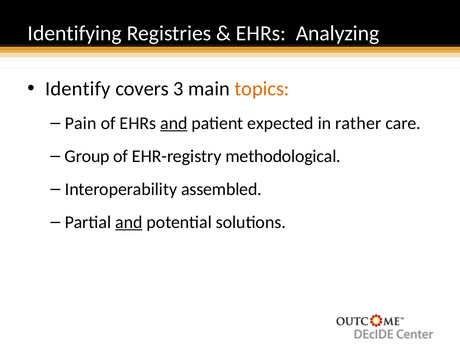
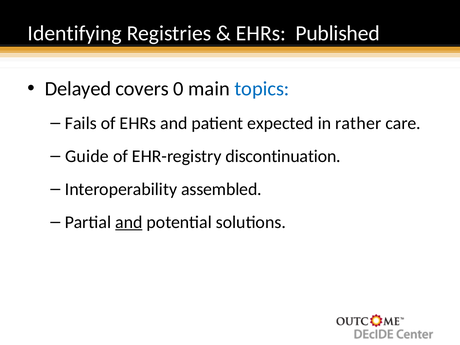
Analyzing: Analyzing -> Published
Identify: Identify -> Delayed
3: 3 -> 0
topics colour: orange -> blue
Pain: Pain -> Fails
and at (174, 123) underline: present -> none
Group: Group -> Guide
methodological: methodological -> discontinuation
